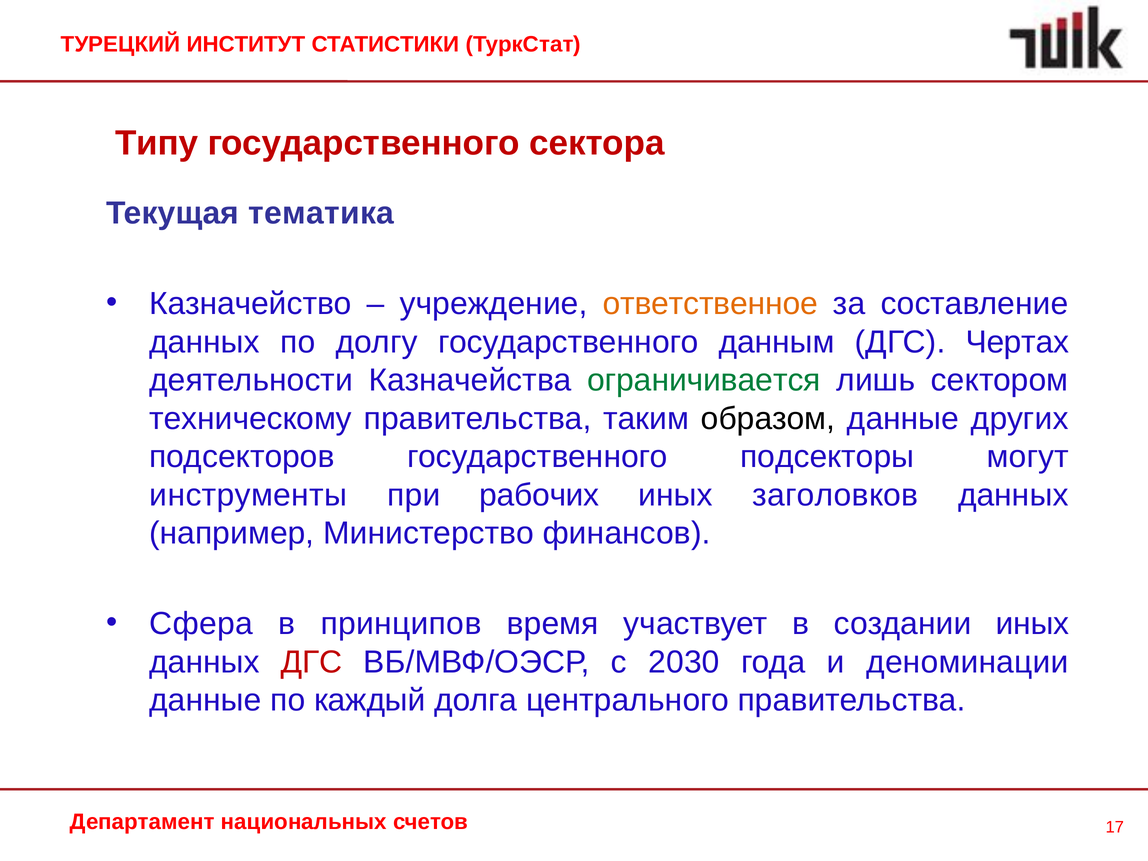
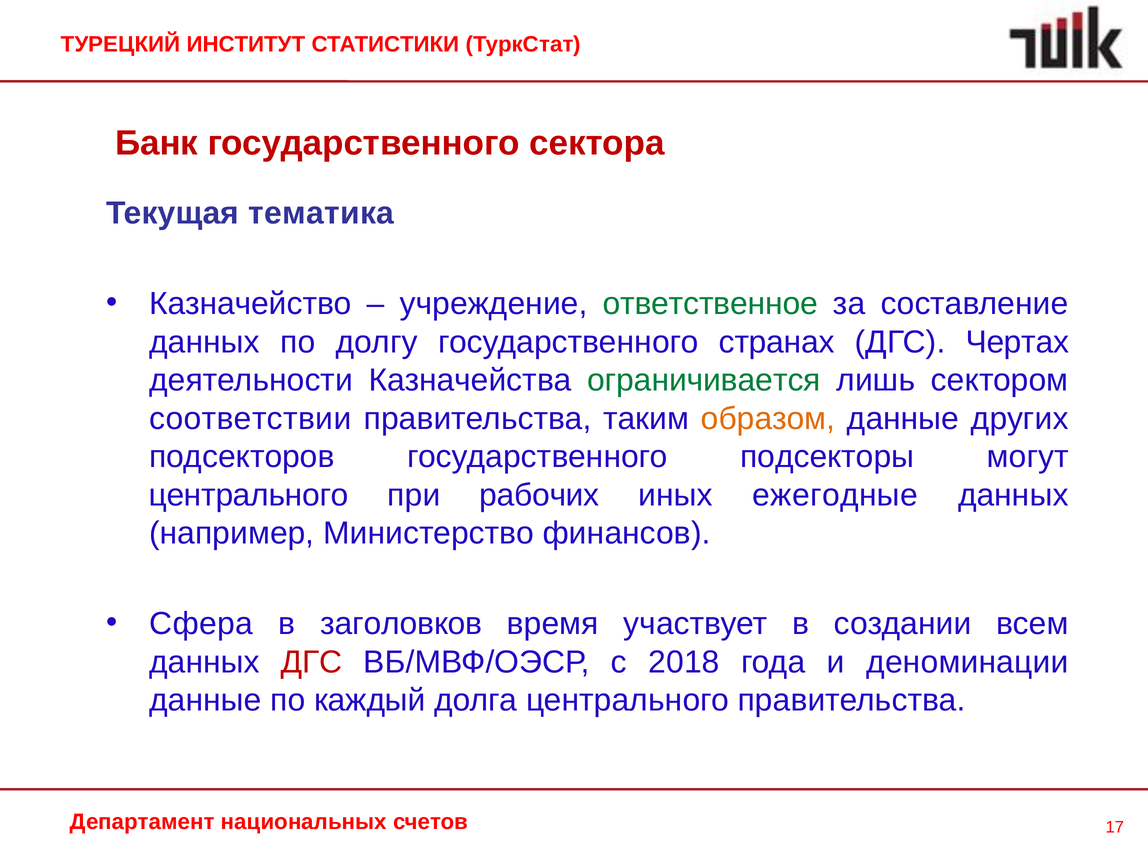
Типу: Типу -> Банк
ответственное colour: orange -> green
данным: данным -> странах
техническому: техническому -> соответствии
образом colour: black -> orange
инструменты at (248, 495): инструменты -> центрального
заголовков: заголовков -> ежегодные
принципов: принципов -> заголовков
создании иных: иных -> всем
2030: 2030 -> 2018
